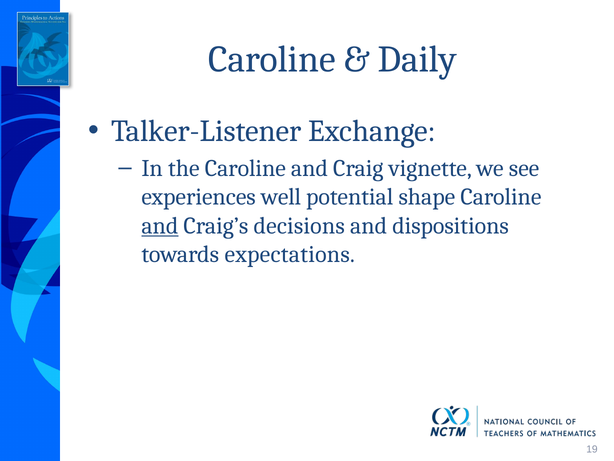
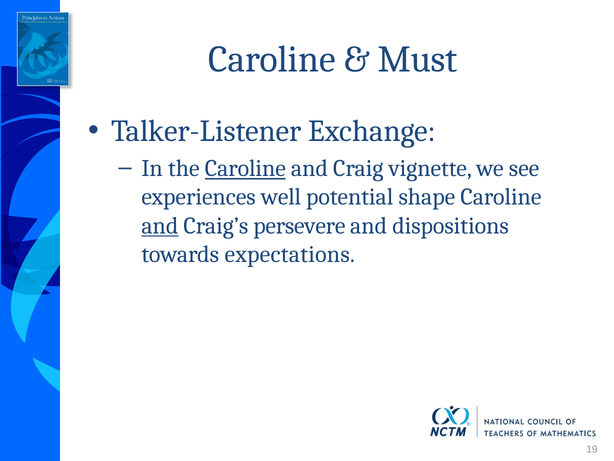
Daily: Daily -> Must
Caroline at (245, 168) underline: none -> present
decisions: decisions -> persevere
